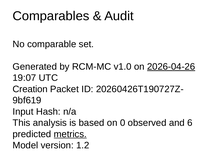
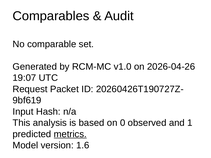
2026-04-26 underline: present -> none
Creation: Creation -> Request
6: 6 -> 1
1.2: 1.2 -> 1.6
